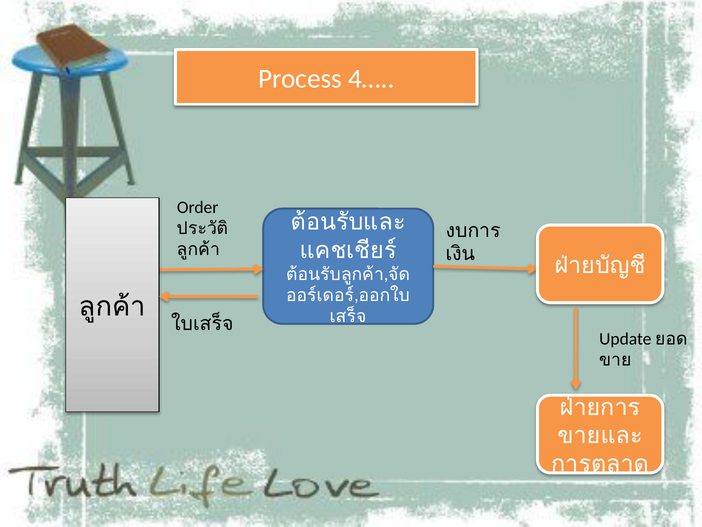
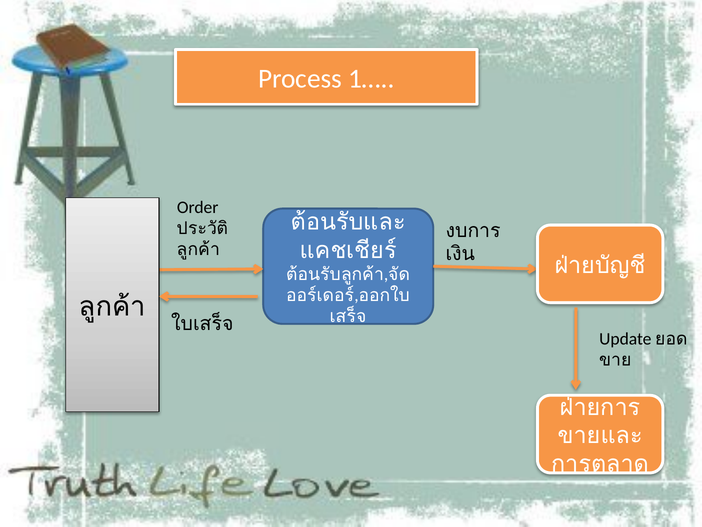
4…: 4… -> 1…
